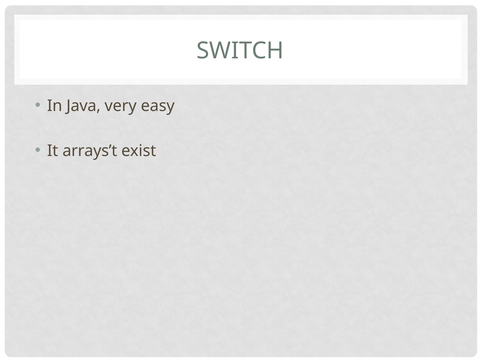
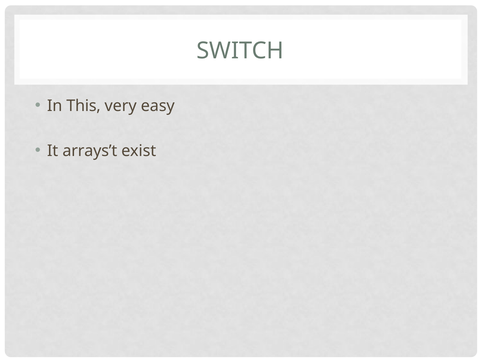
Java: Java -> This
